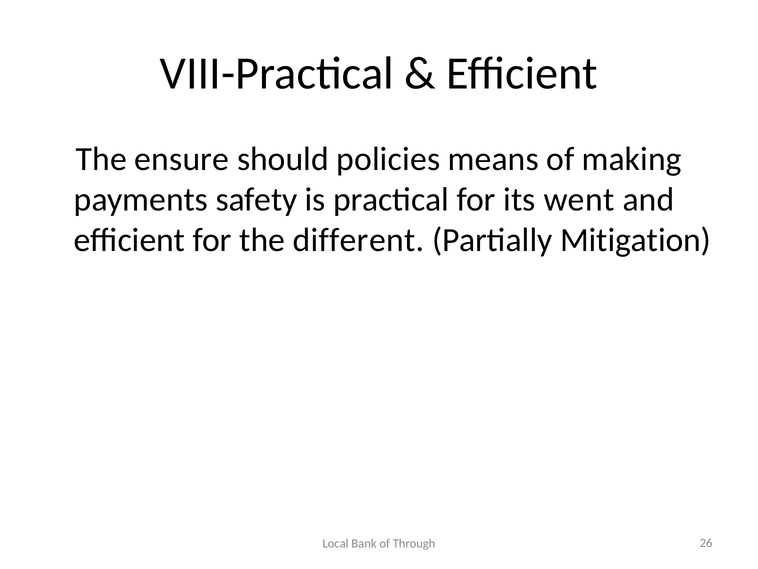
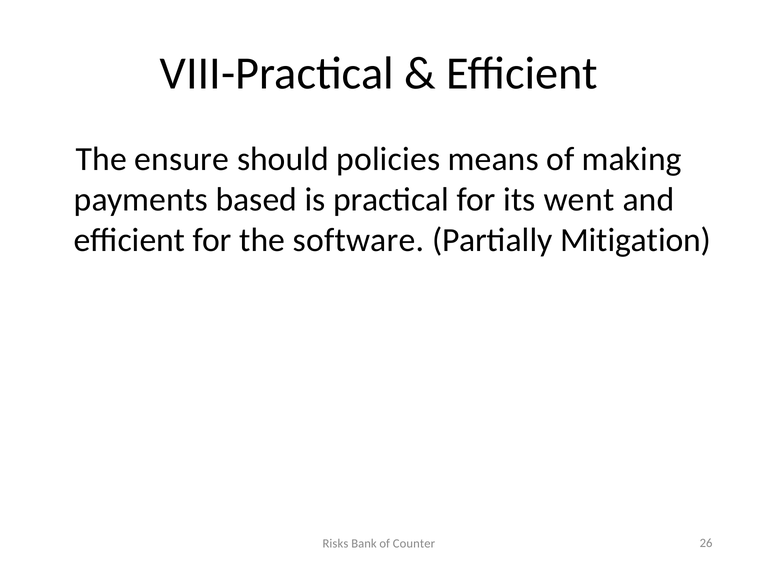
safety: safety -> based
different: different -> software
Local: Local -> Risks
Through: Through -> Counter
